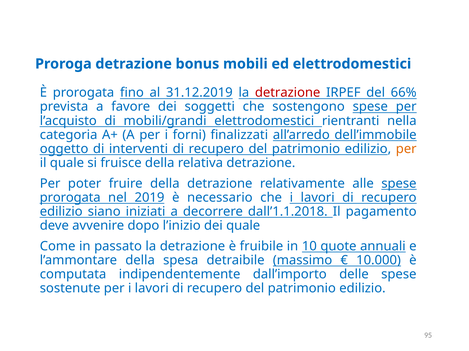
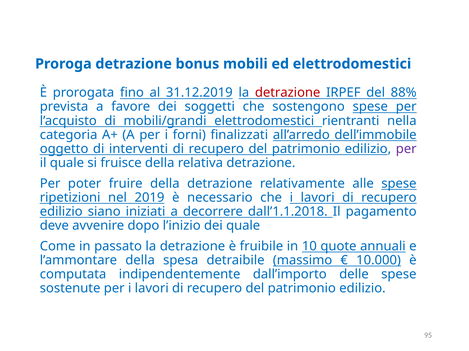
66%: 66% -> 88%
per at (406, 149) colour: orange -> purple
prorogata at (70, 198): prorogata -> ripetizioni
